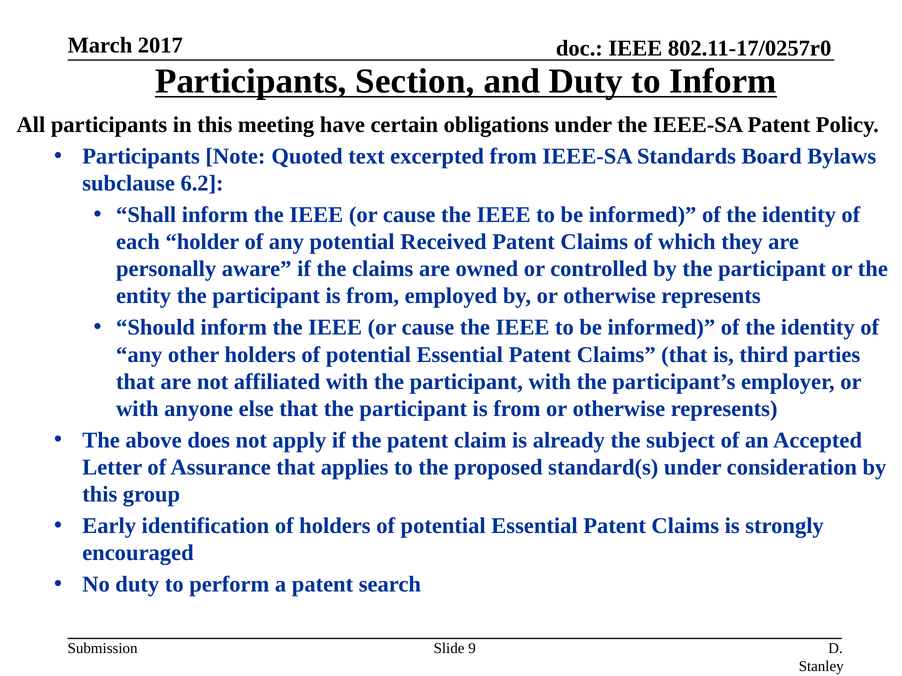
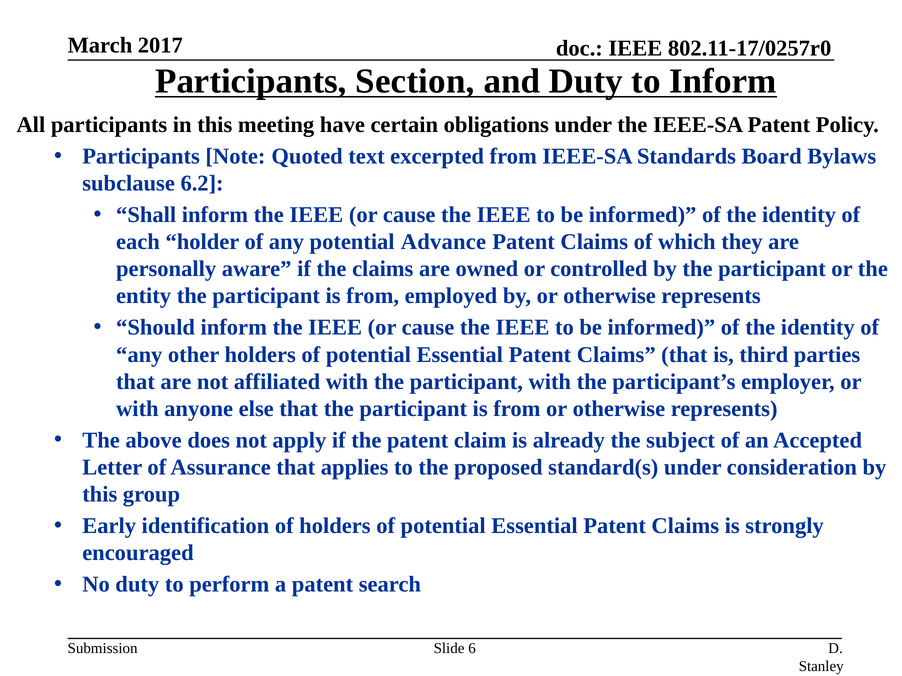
Received: Received -> Advance
9: 9 -> 6
